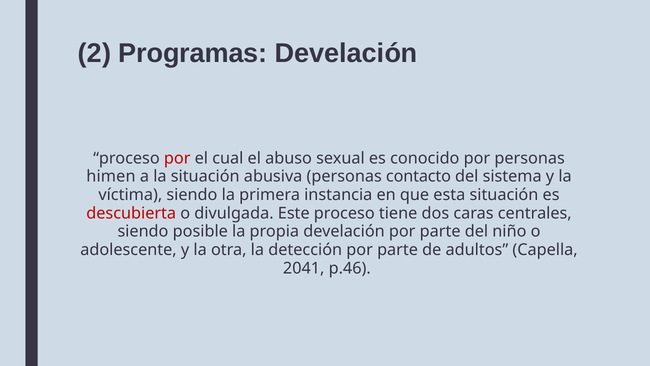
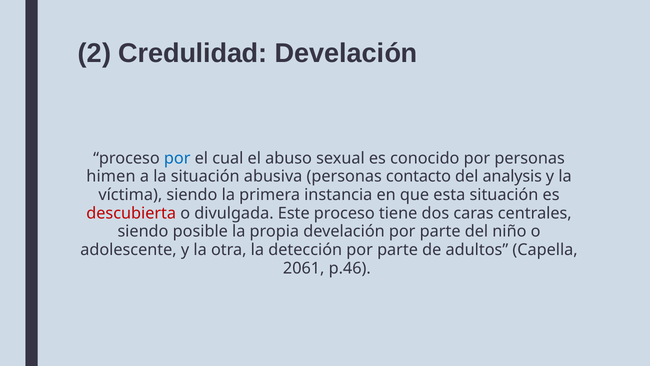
Programas: Programas -> Credulidad
por at (177, 158) colour: red -> blue
sistema: sistema -> analysis
2041: 2041 -> 2061
